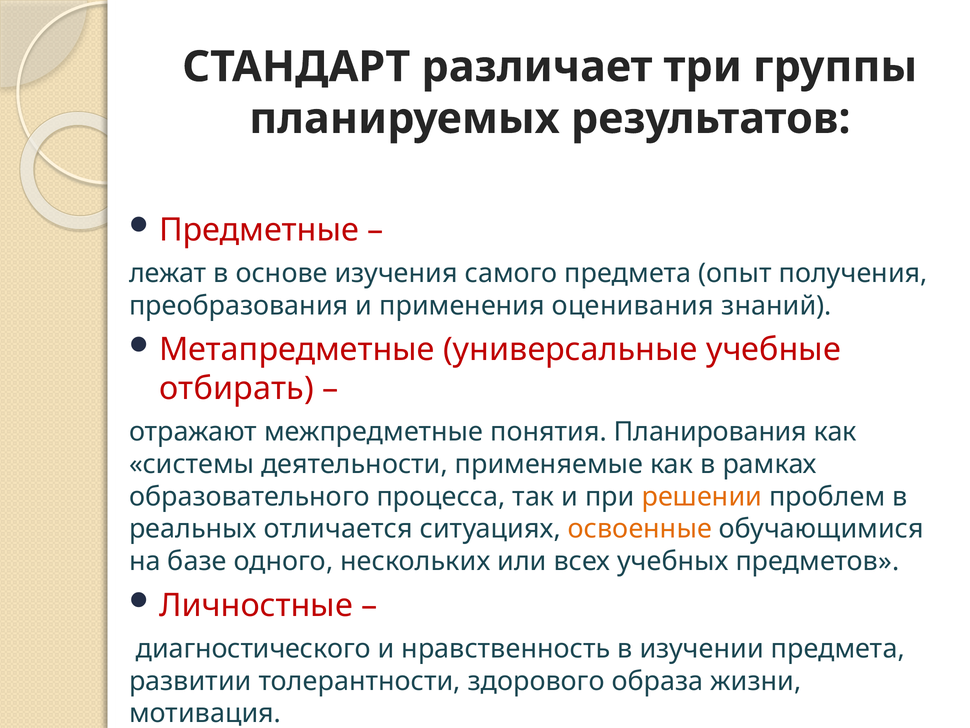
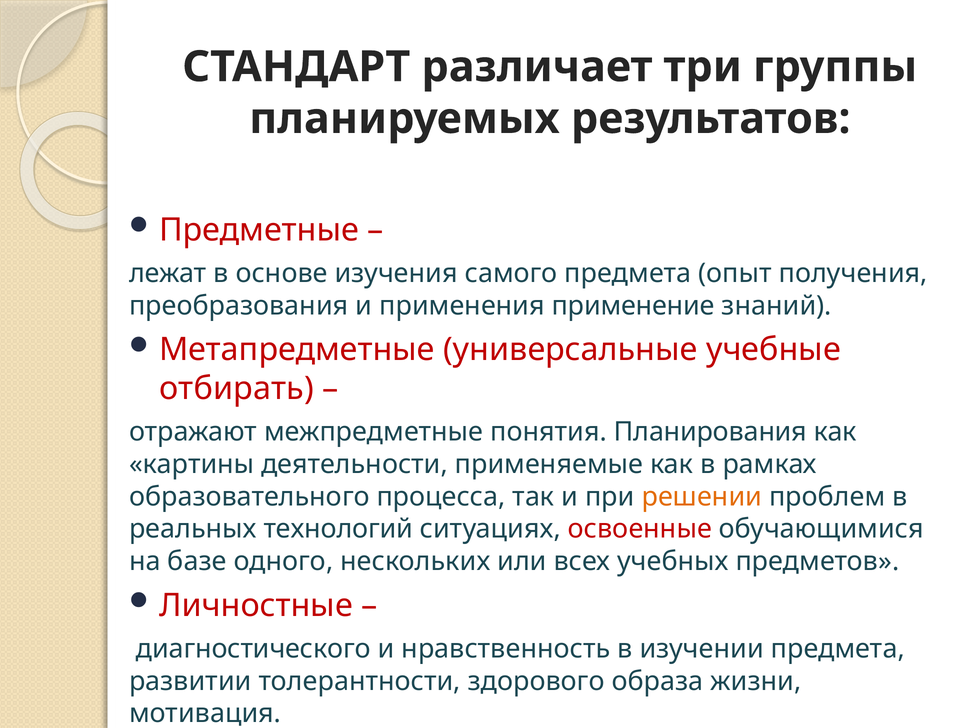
оценивания: оценивания -> применение
системы: системы -> картины
отличается: отличается -> технологий
освоенные colour: orange -> red
